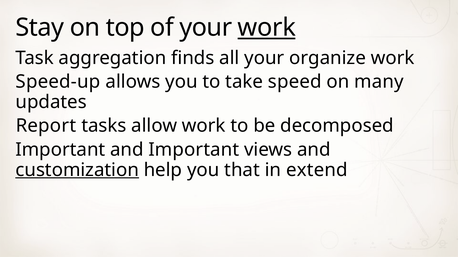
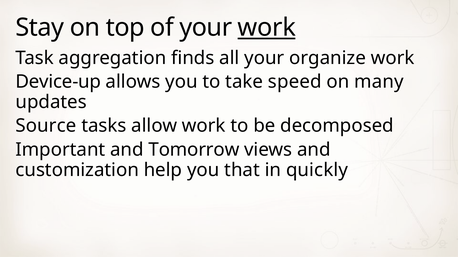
Speed-up: Speed-up -> Device-up
Report: Report -> Source
and Important: Important -> Tomorrow
customization underline: present -> none
extend: extend -> quickly
